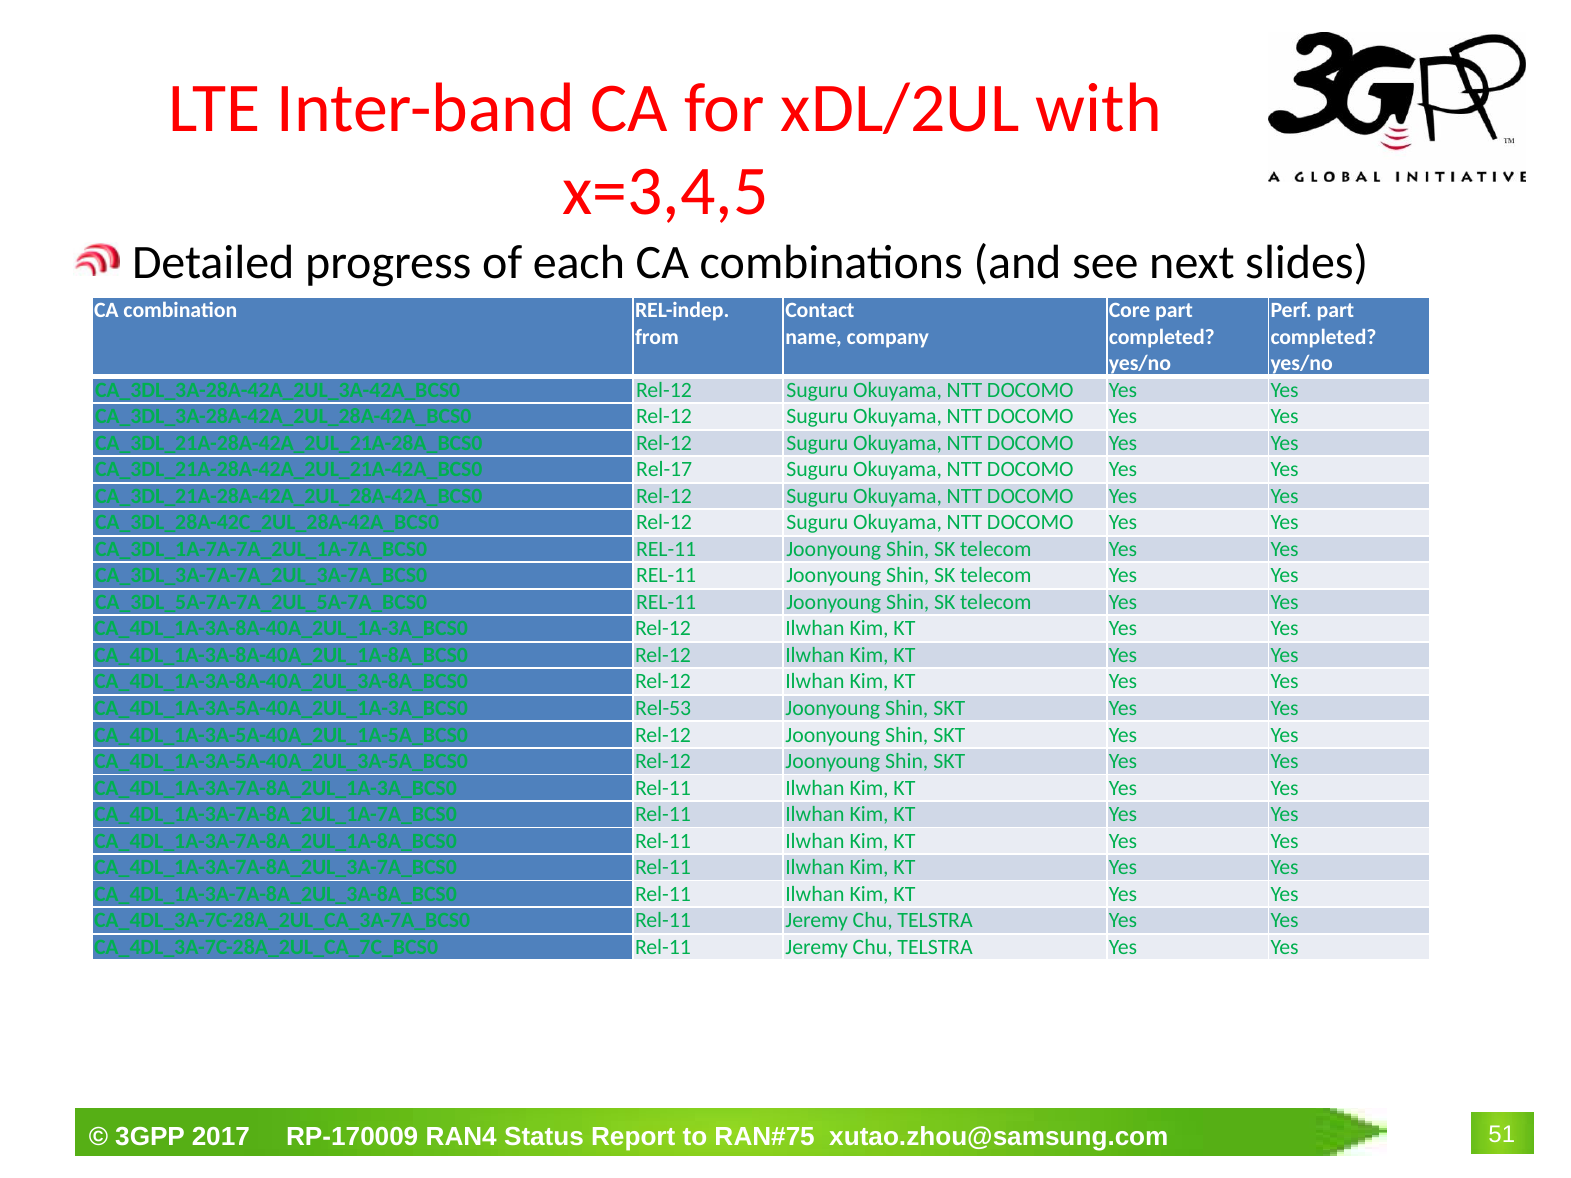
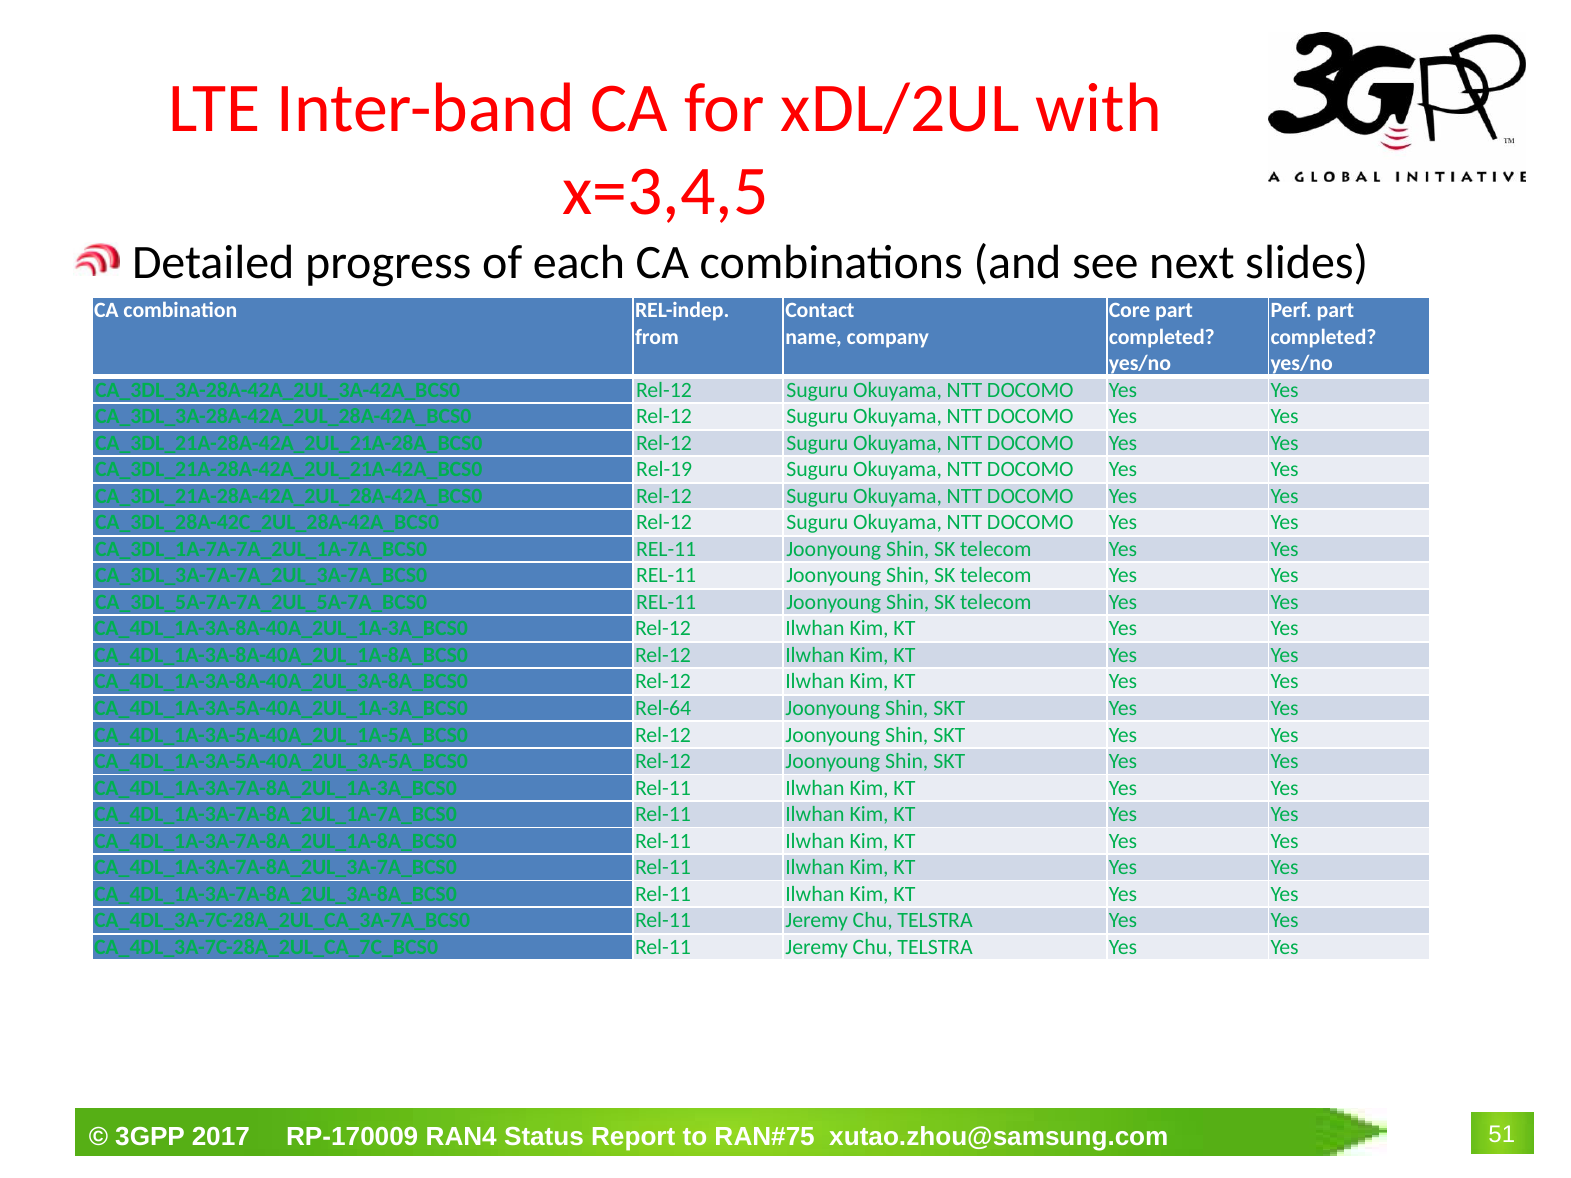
Rel-17: Rel-17 -> Rel-19
Rel-53: Rel-53 -> Rel-64
